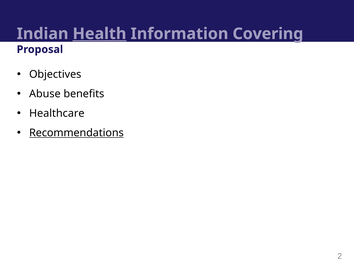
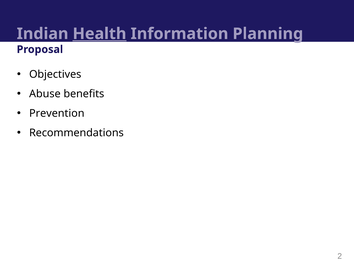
Covering: Covering -> Planning
Healthcare: Healthcare -> Prevention
Recommendations underline: present -> none
